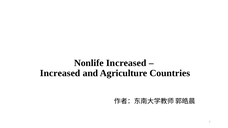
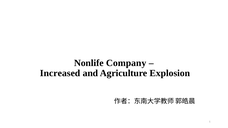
Nonlife Increased: Increased -> Company
Countries: Countries -> Explosion
